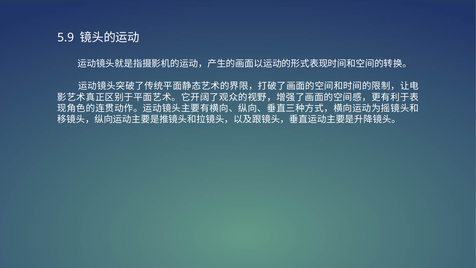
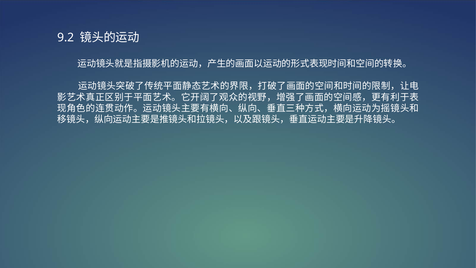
5.9: 5.9 -> 9.2
